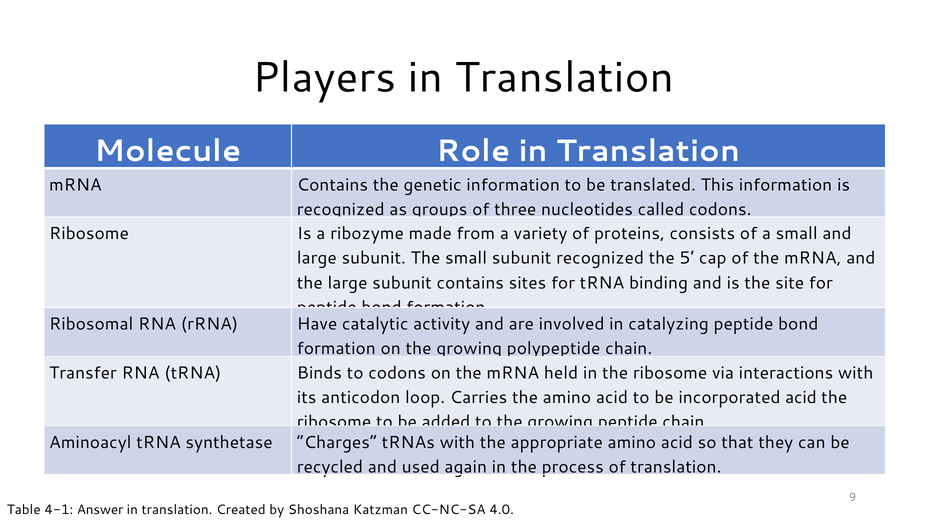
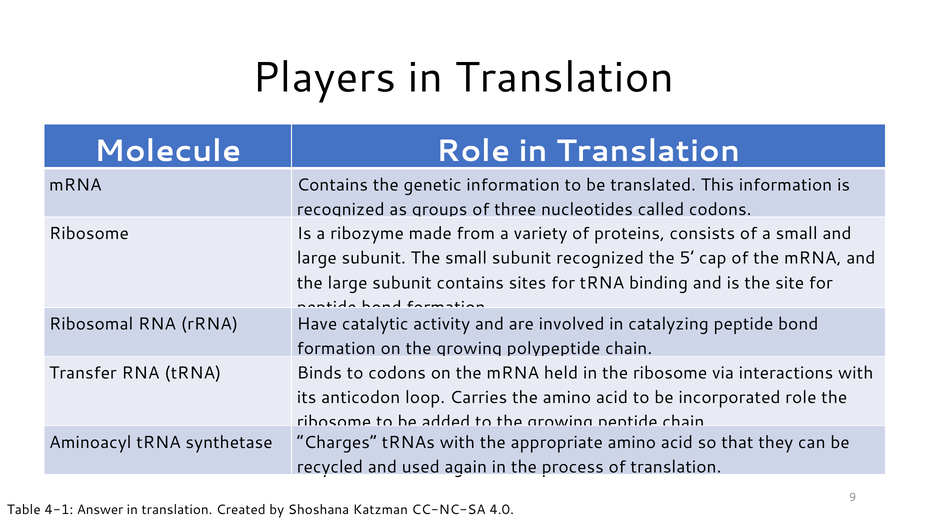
incorporated acid: acid -> role
